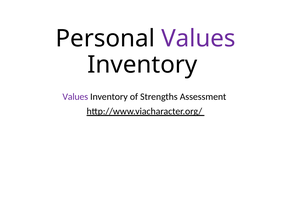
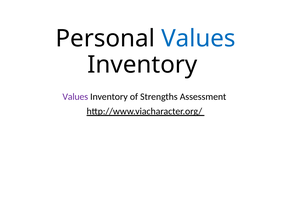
Values at (198, 38) colour: purple -> blue
